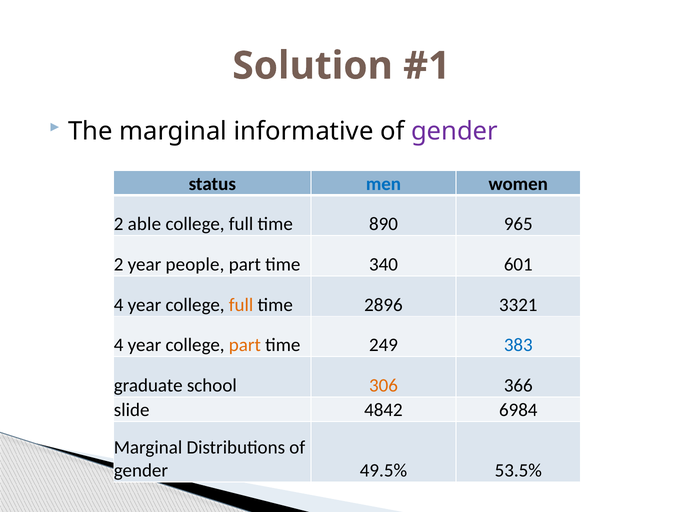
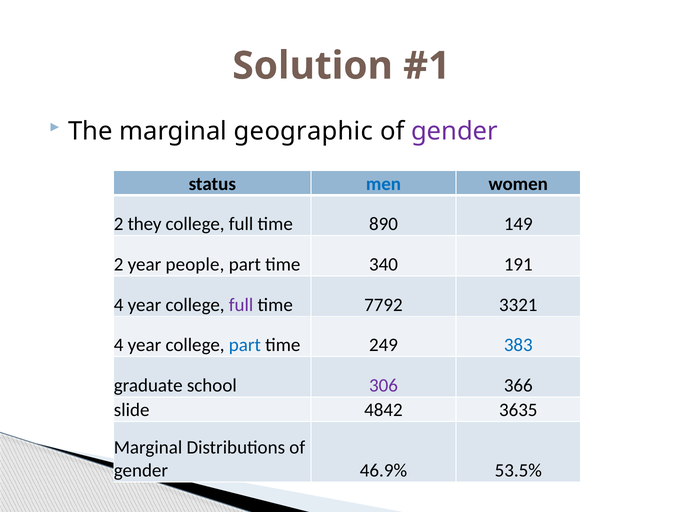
informative: informative -> geographic
able: able -> they
965: 965 -> 149
601: 601 -> 191
full at (241, 305) colour: orange -> purple
2896: 2896 -> 7792
part at (245, 345) colour: orange -> blue
306 colour: orange -> purple
6984: 6984 -> 3635
49.5%: 49.5% -> 46.9%
